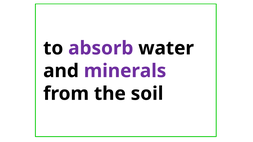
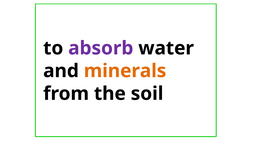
minerals colour: purple -> orange
